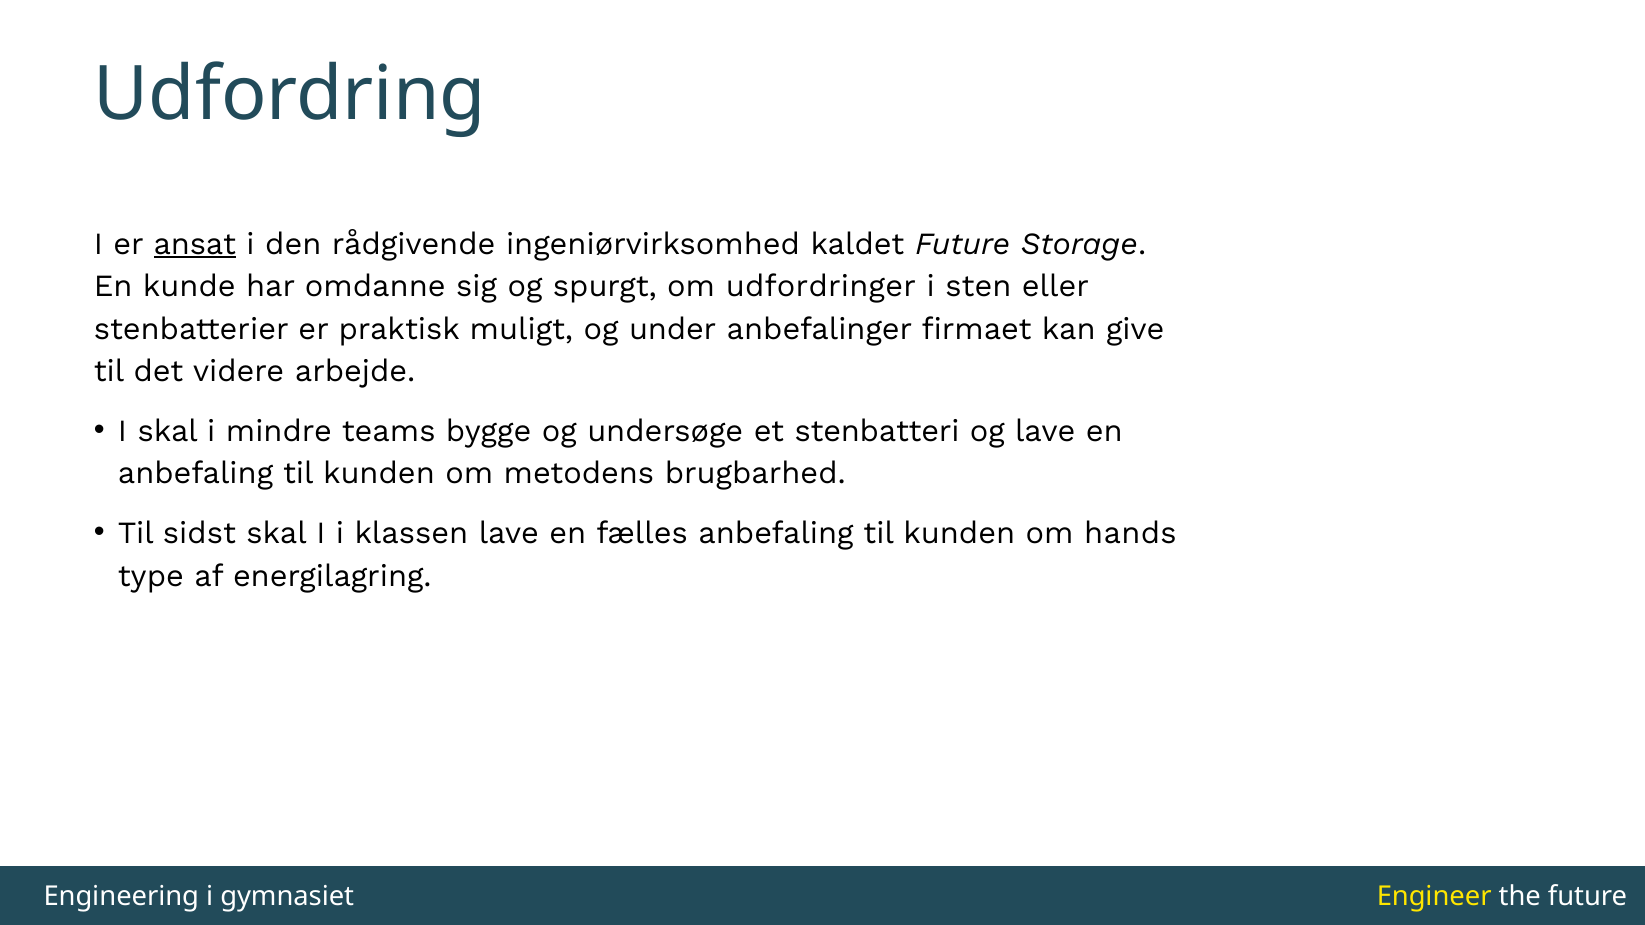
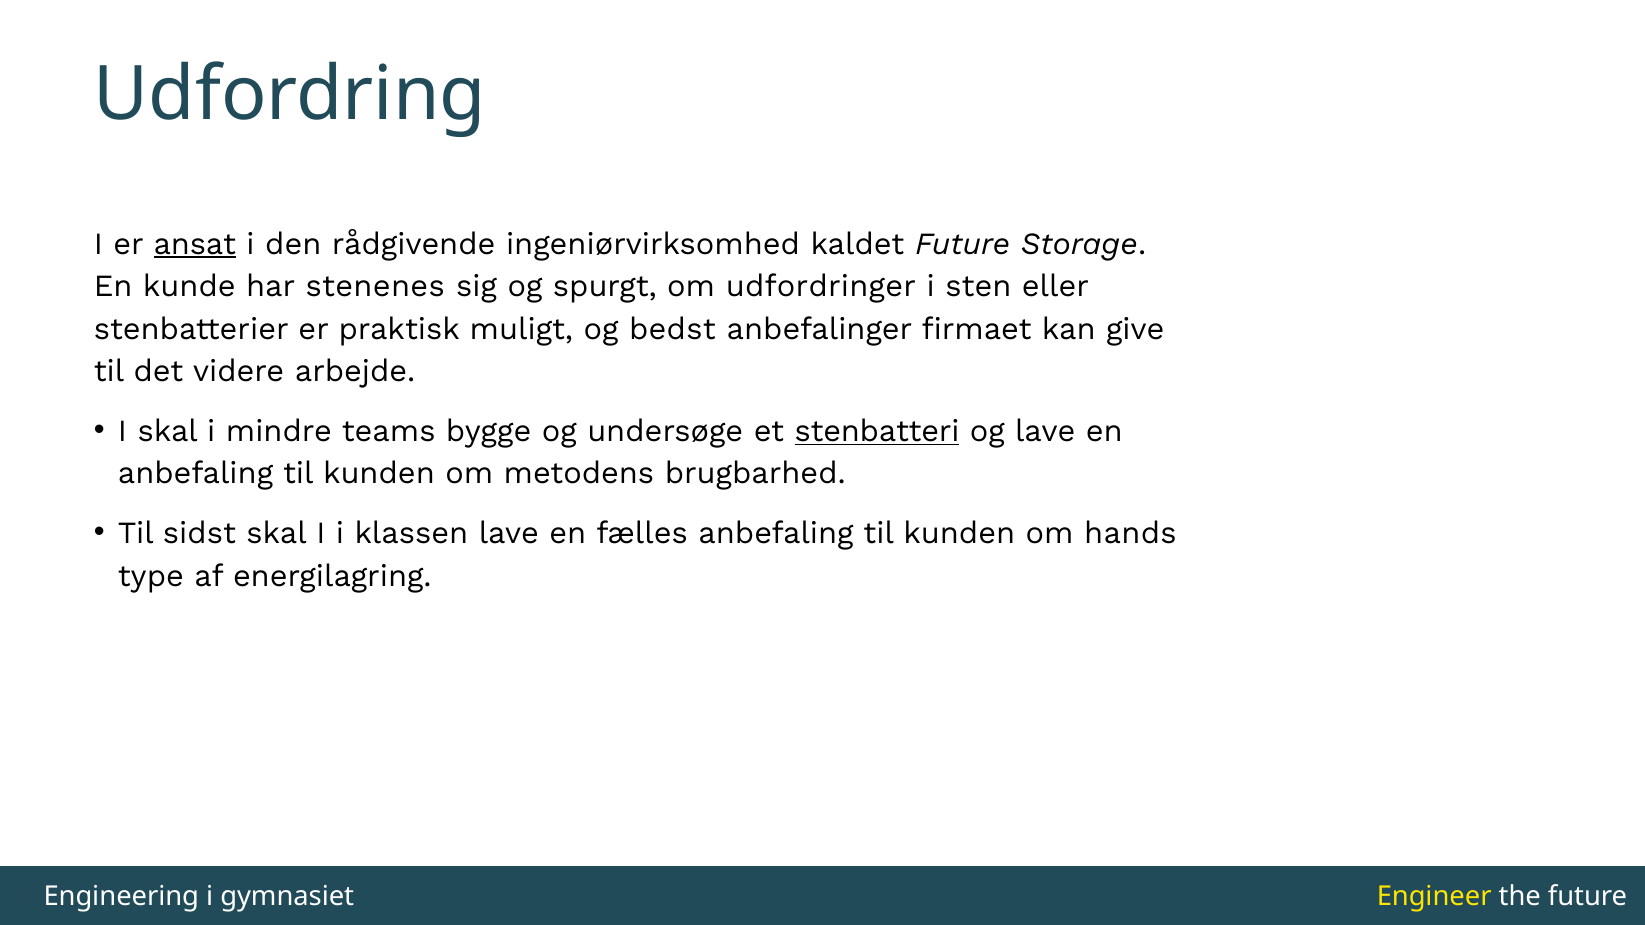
omdanne: omdanne -> stenenes
under: under -> bedst
stenbatteri underline: none -> present
